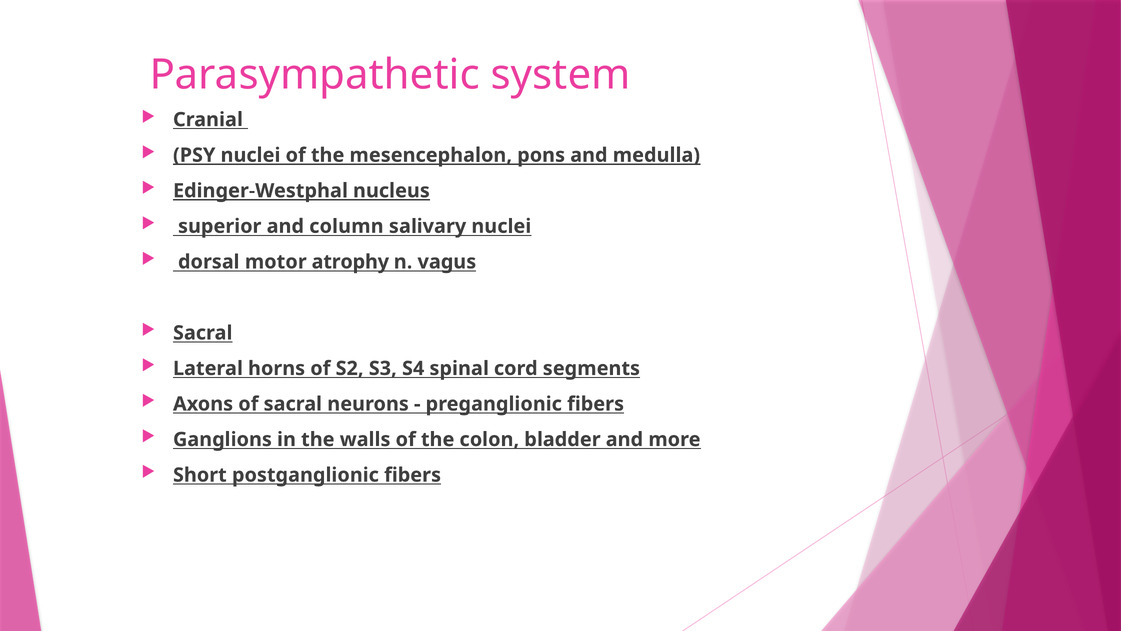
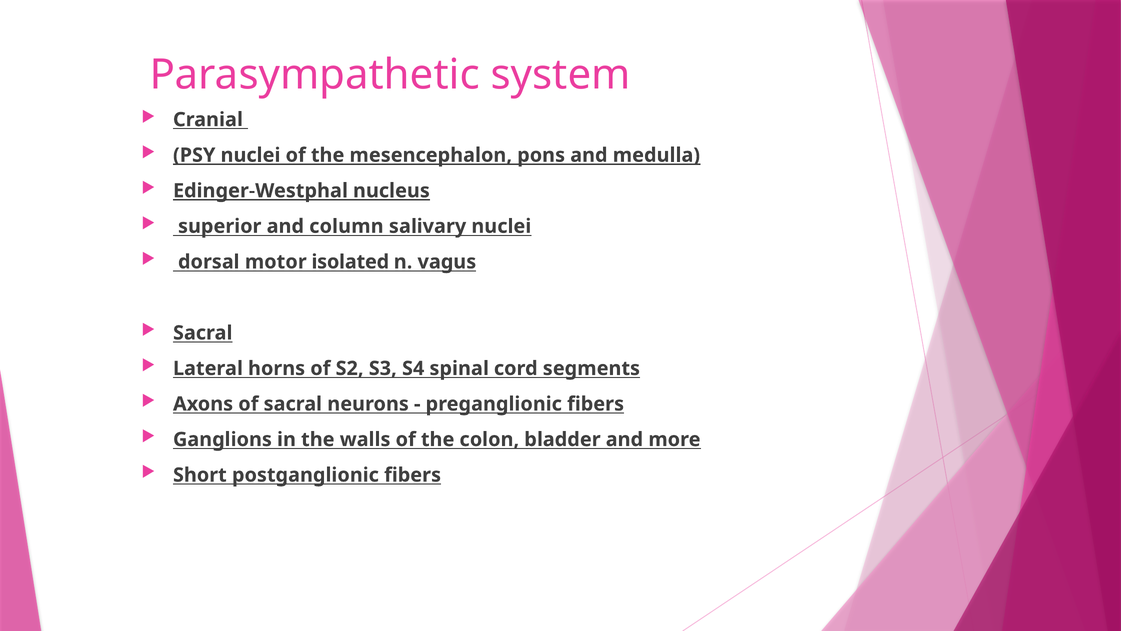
atrophy: atrophy -> isolated
